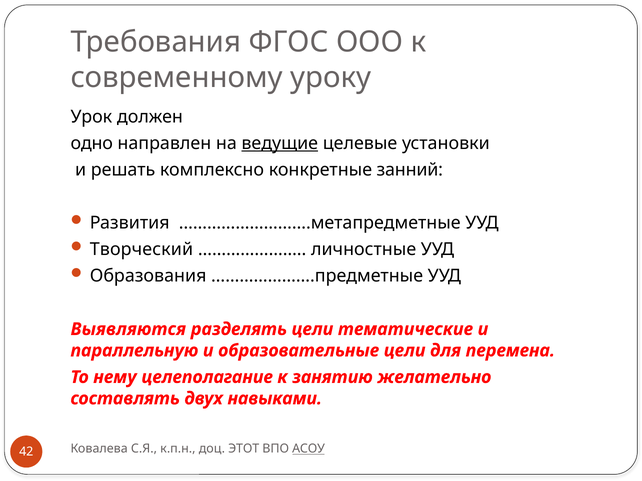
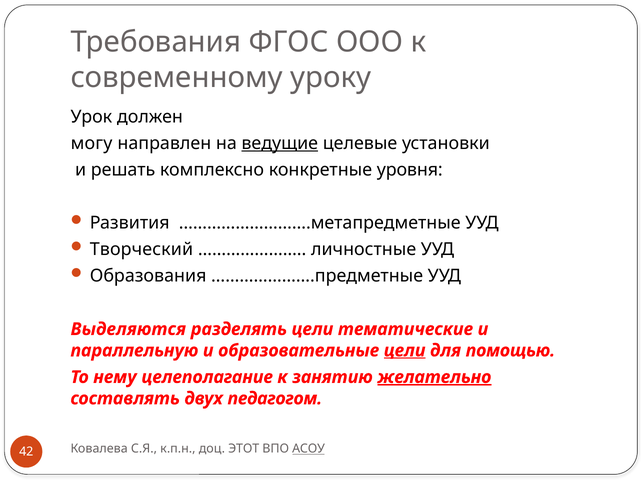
одно: одно -> могу
занний: занний -> уровня
Выявляются: Выявляются -> Выделяются
цели at (405, 351) underline: none -> present
перемена: перемена -> помощью
желательно underline: none -> present
навыками: навыками -> педагогом
